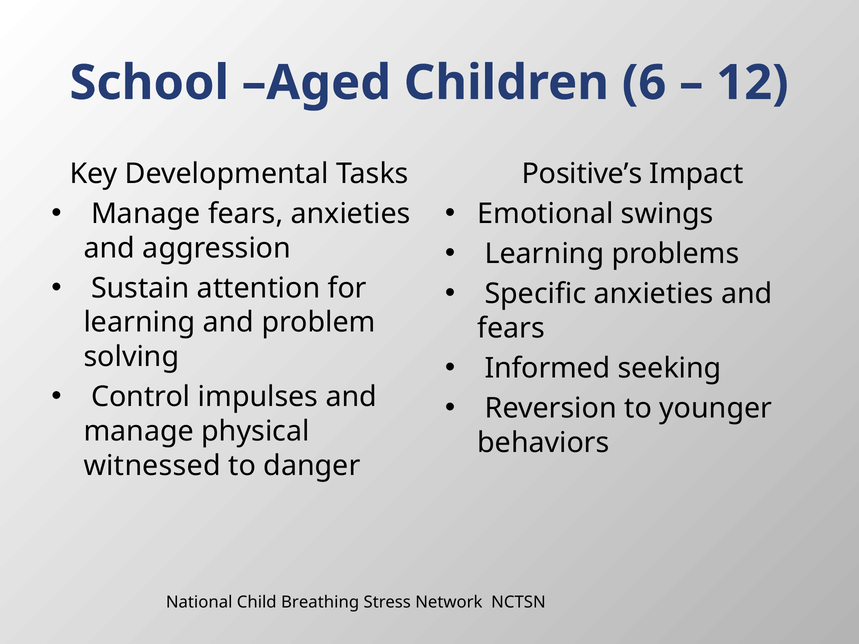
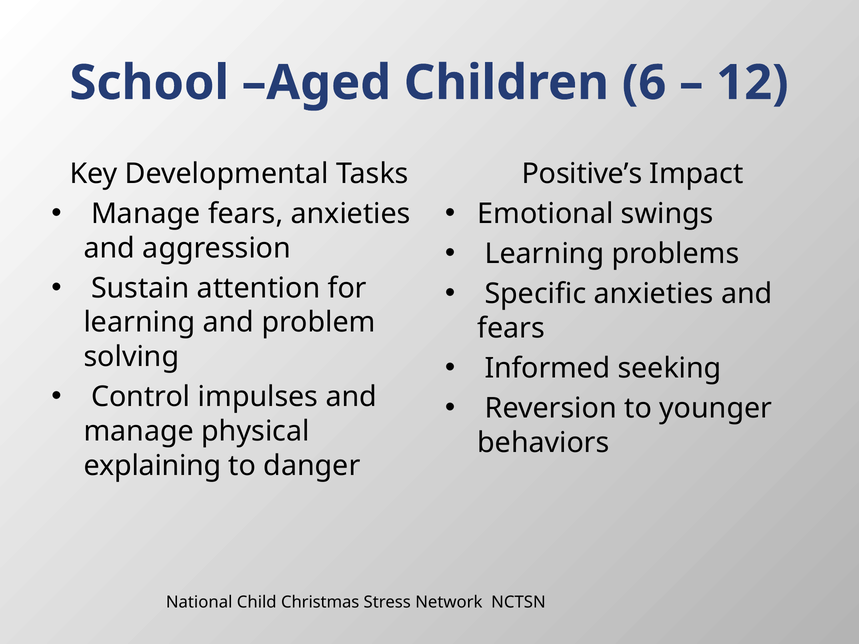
witnessed: witnessed -> explaining
Breathing: Breathing -> Christmas
